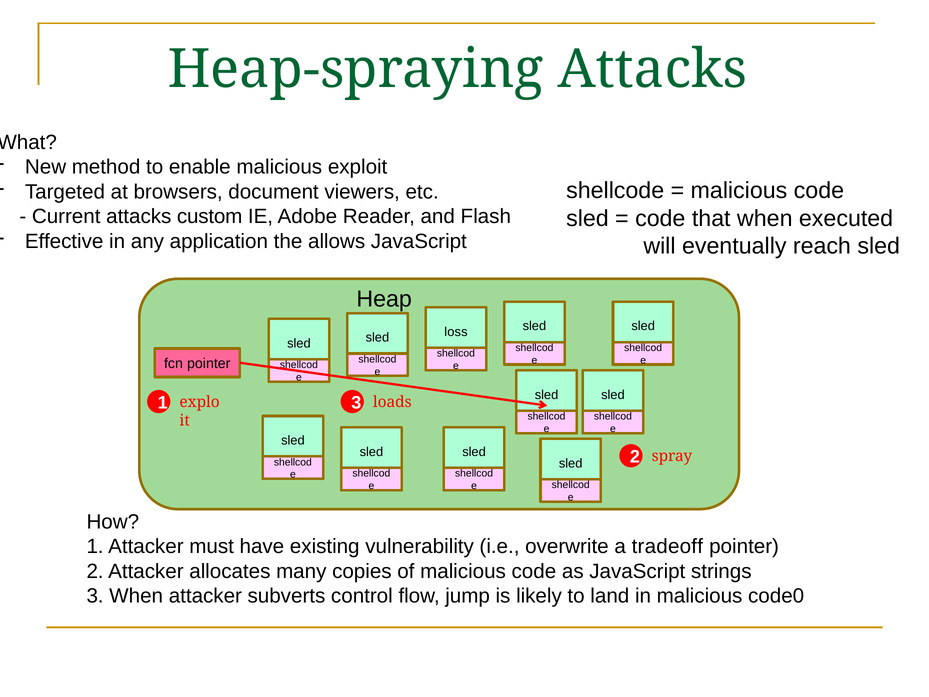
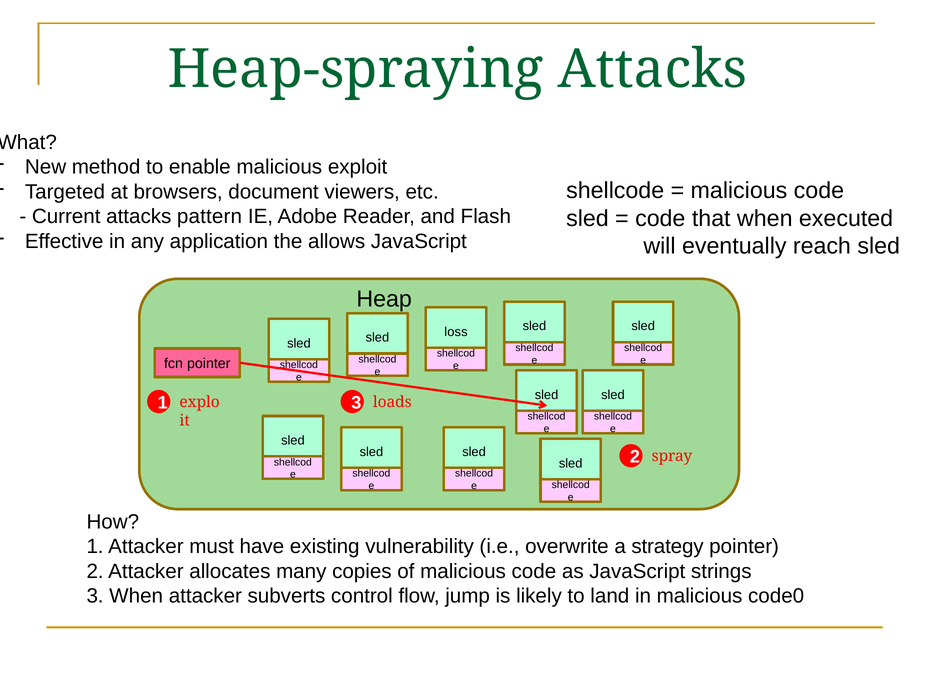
custom: custom -> pattern
tradeoff: tradeoff -> strategy
